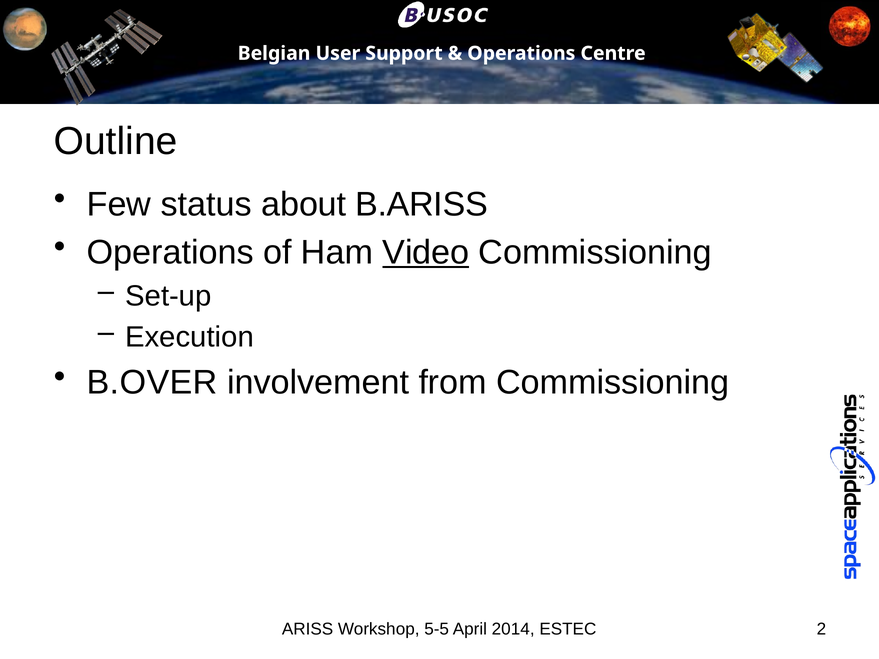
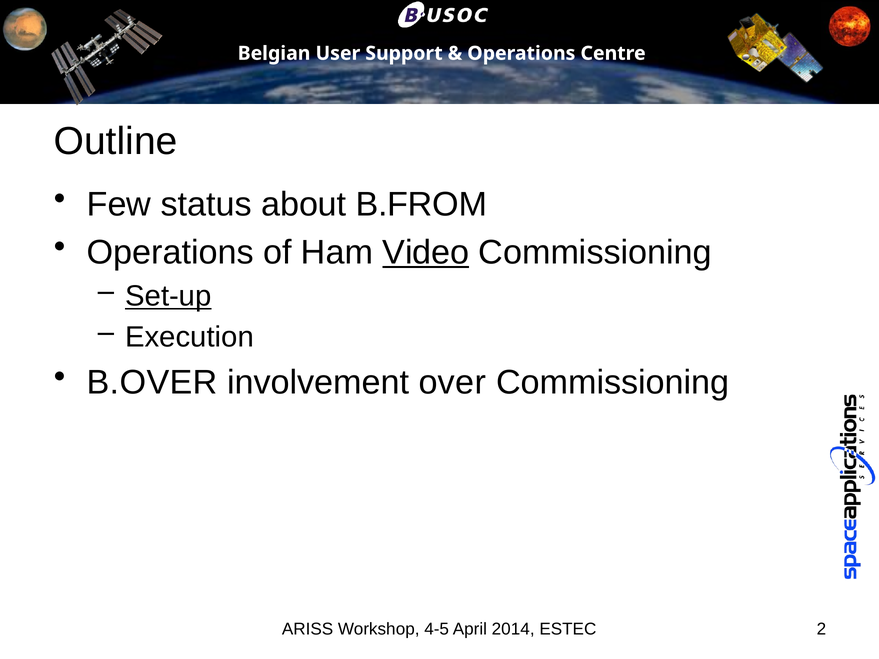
B.ARISS: B.ARISS -> B.FROM
Set-up underline: none -> present
from: from -> over
5-5: 5-5 -> 4-5
